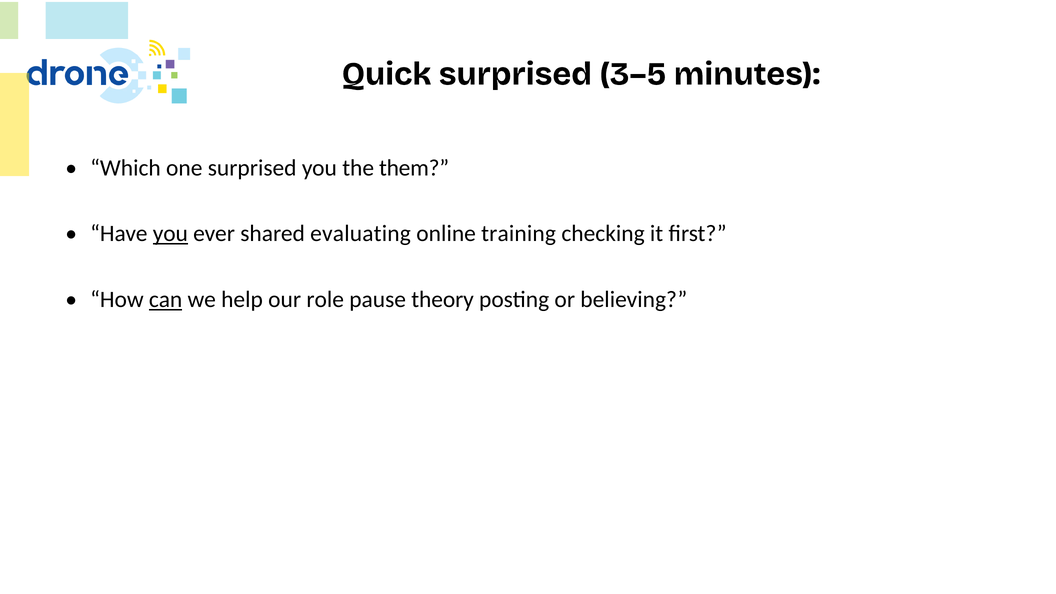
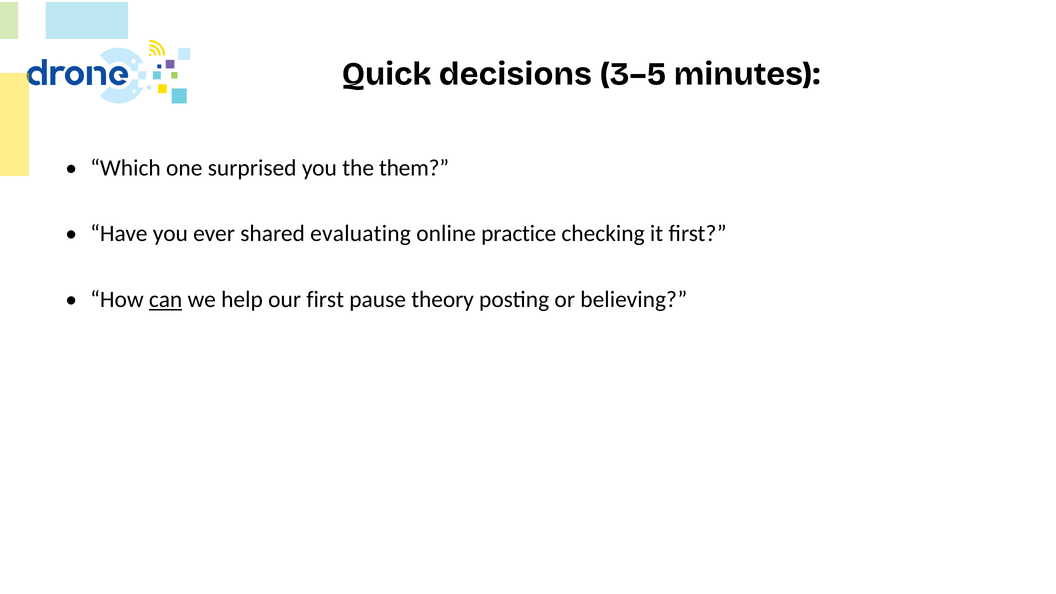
Quick surprised: surprised -> decisions
you at (170, 234) underline: present -> none
training: training -> practice
our role: role -> first
